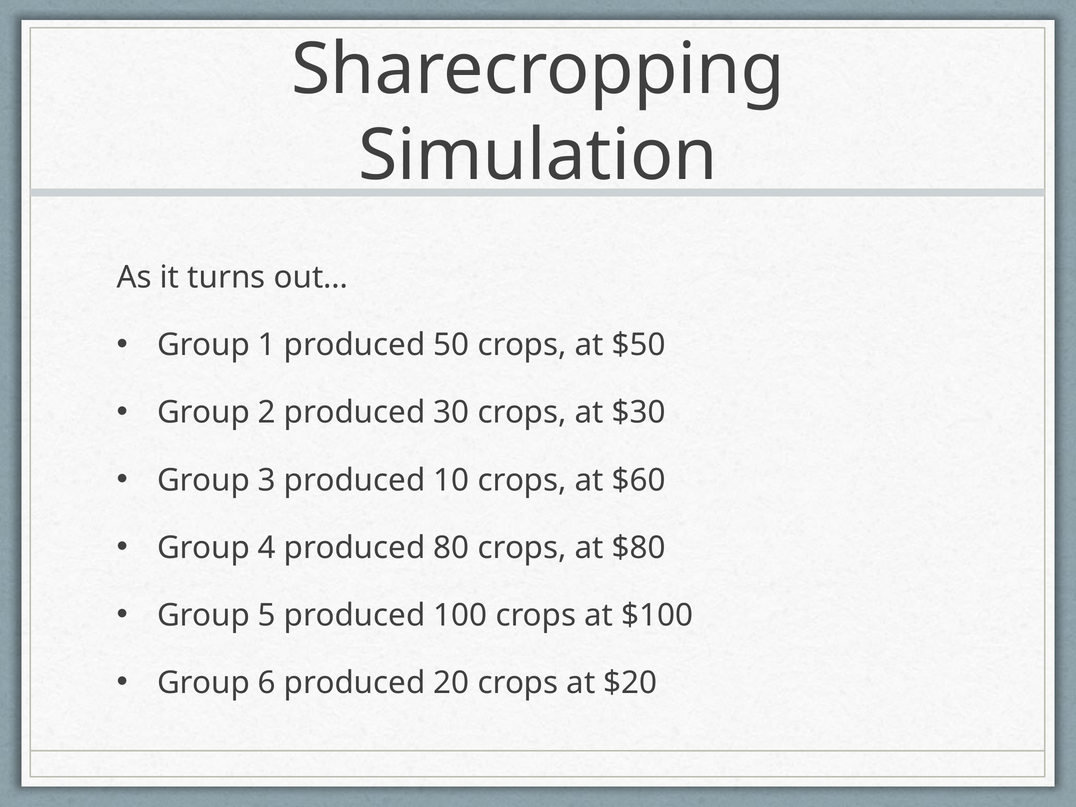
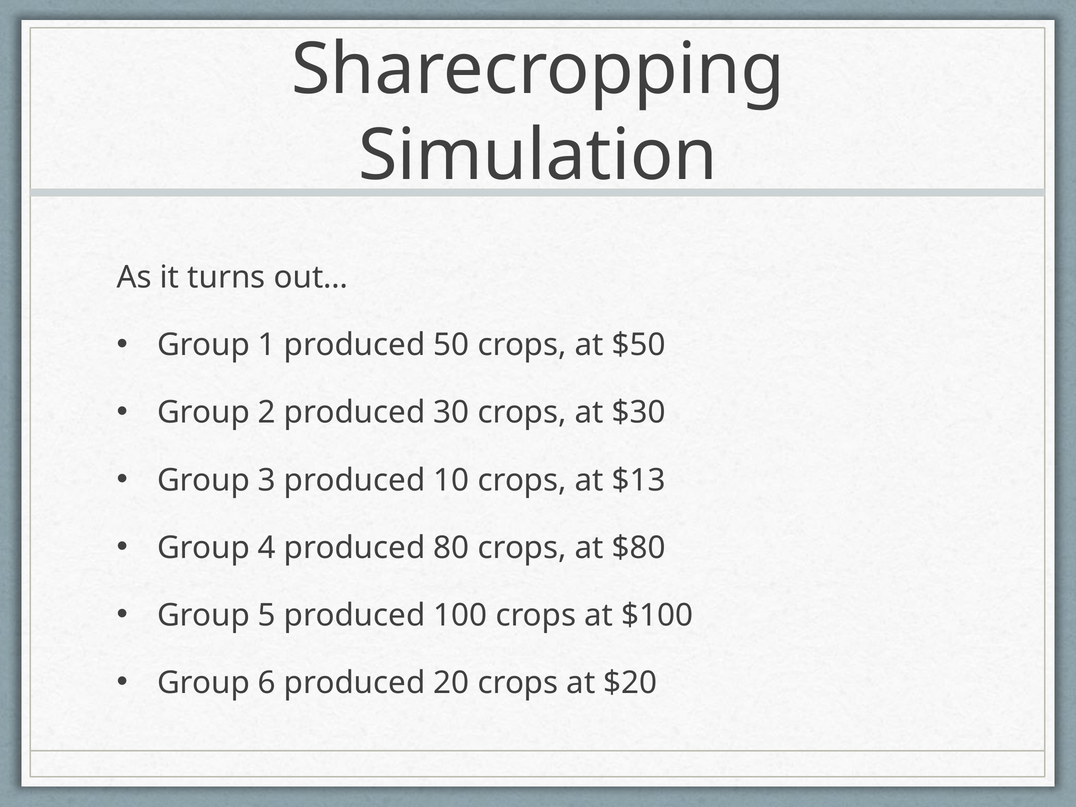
$60: $60 -> $13
